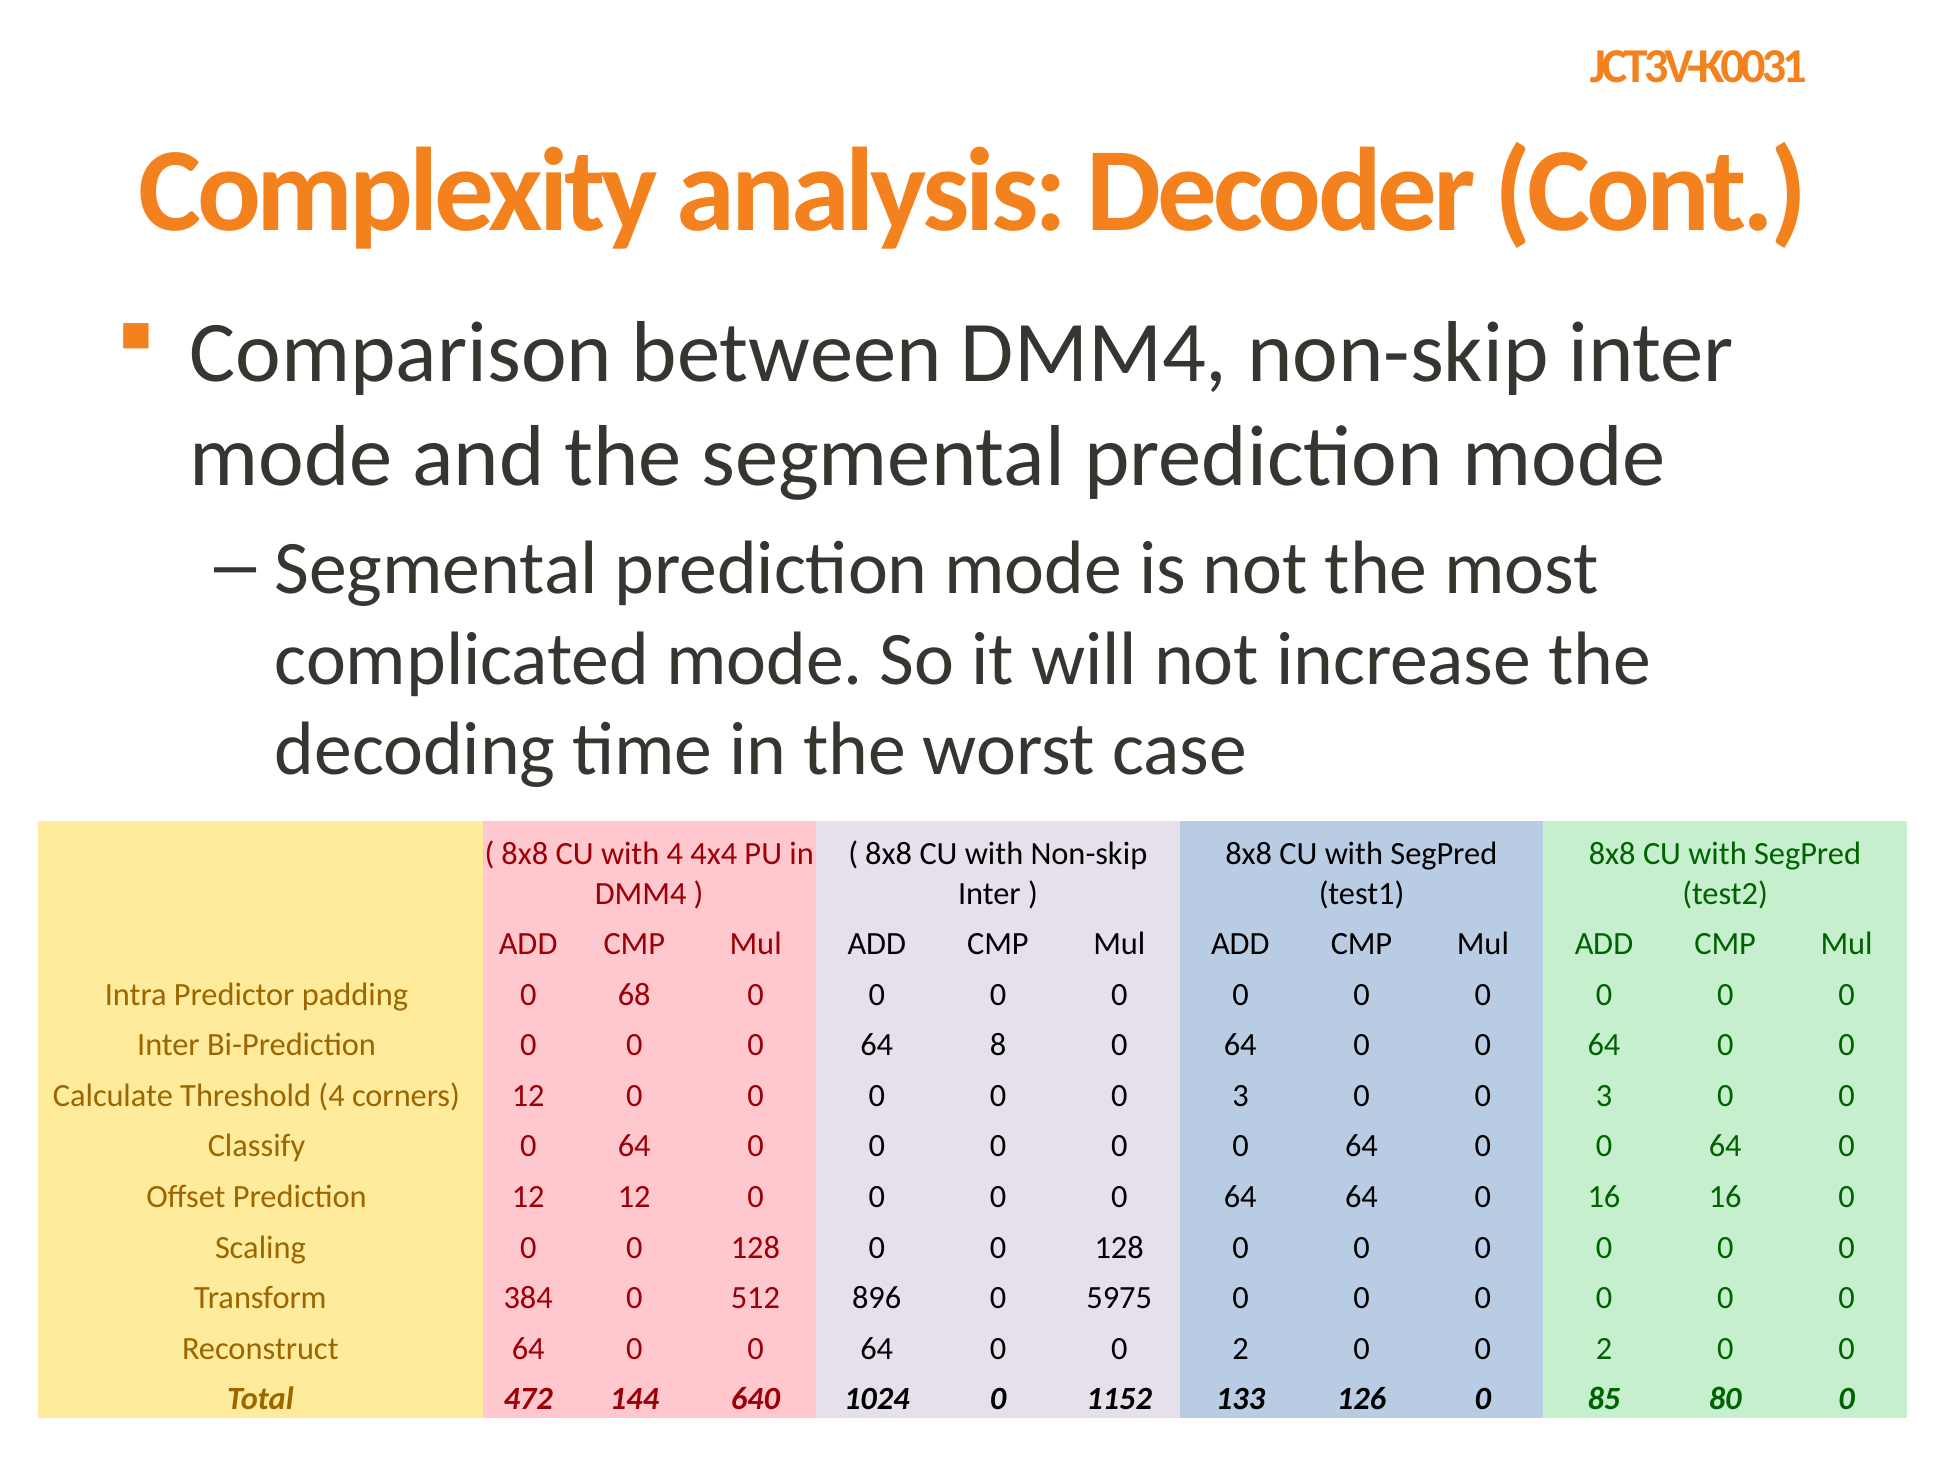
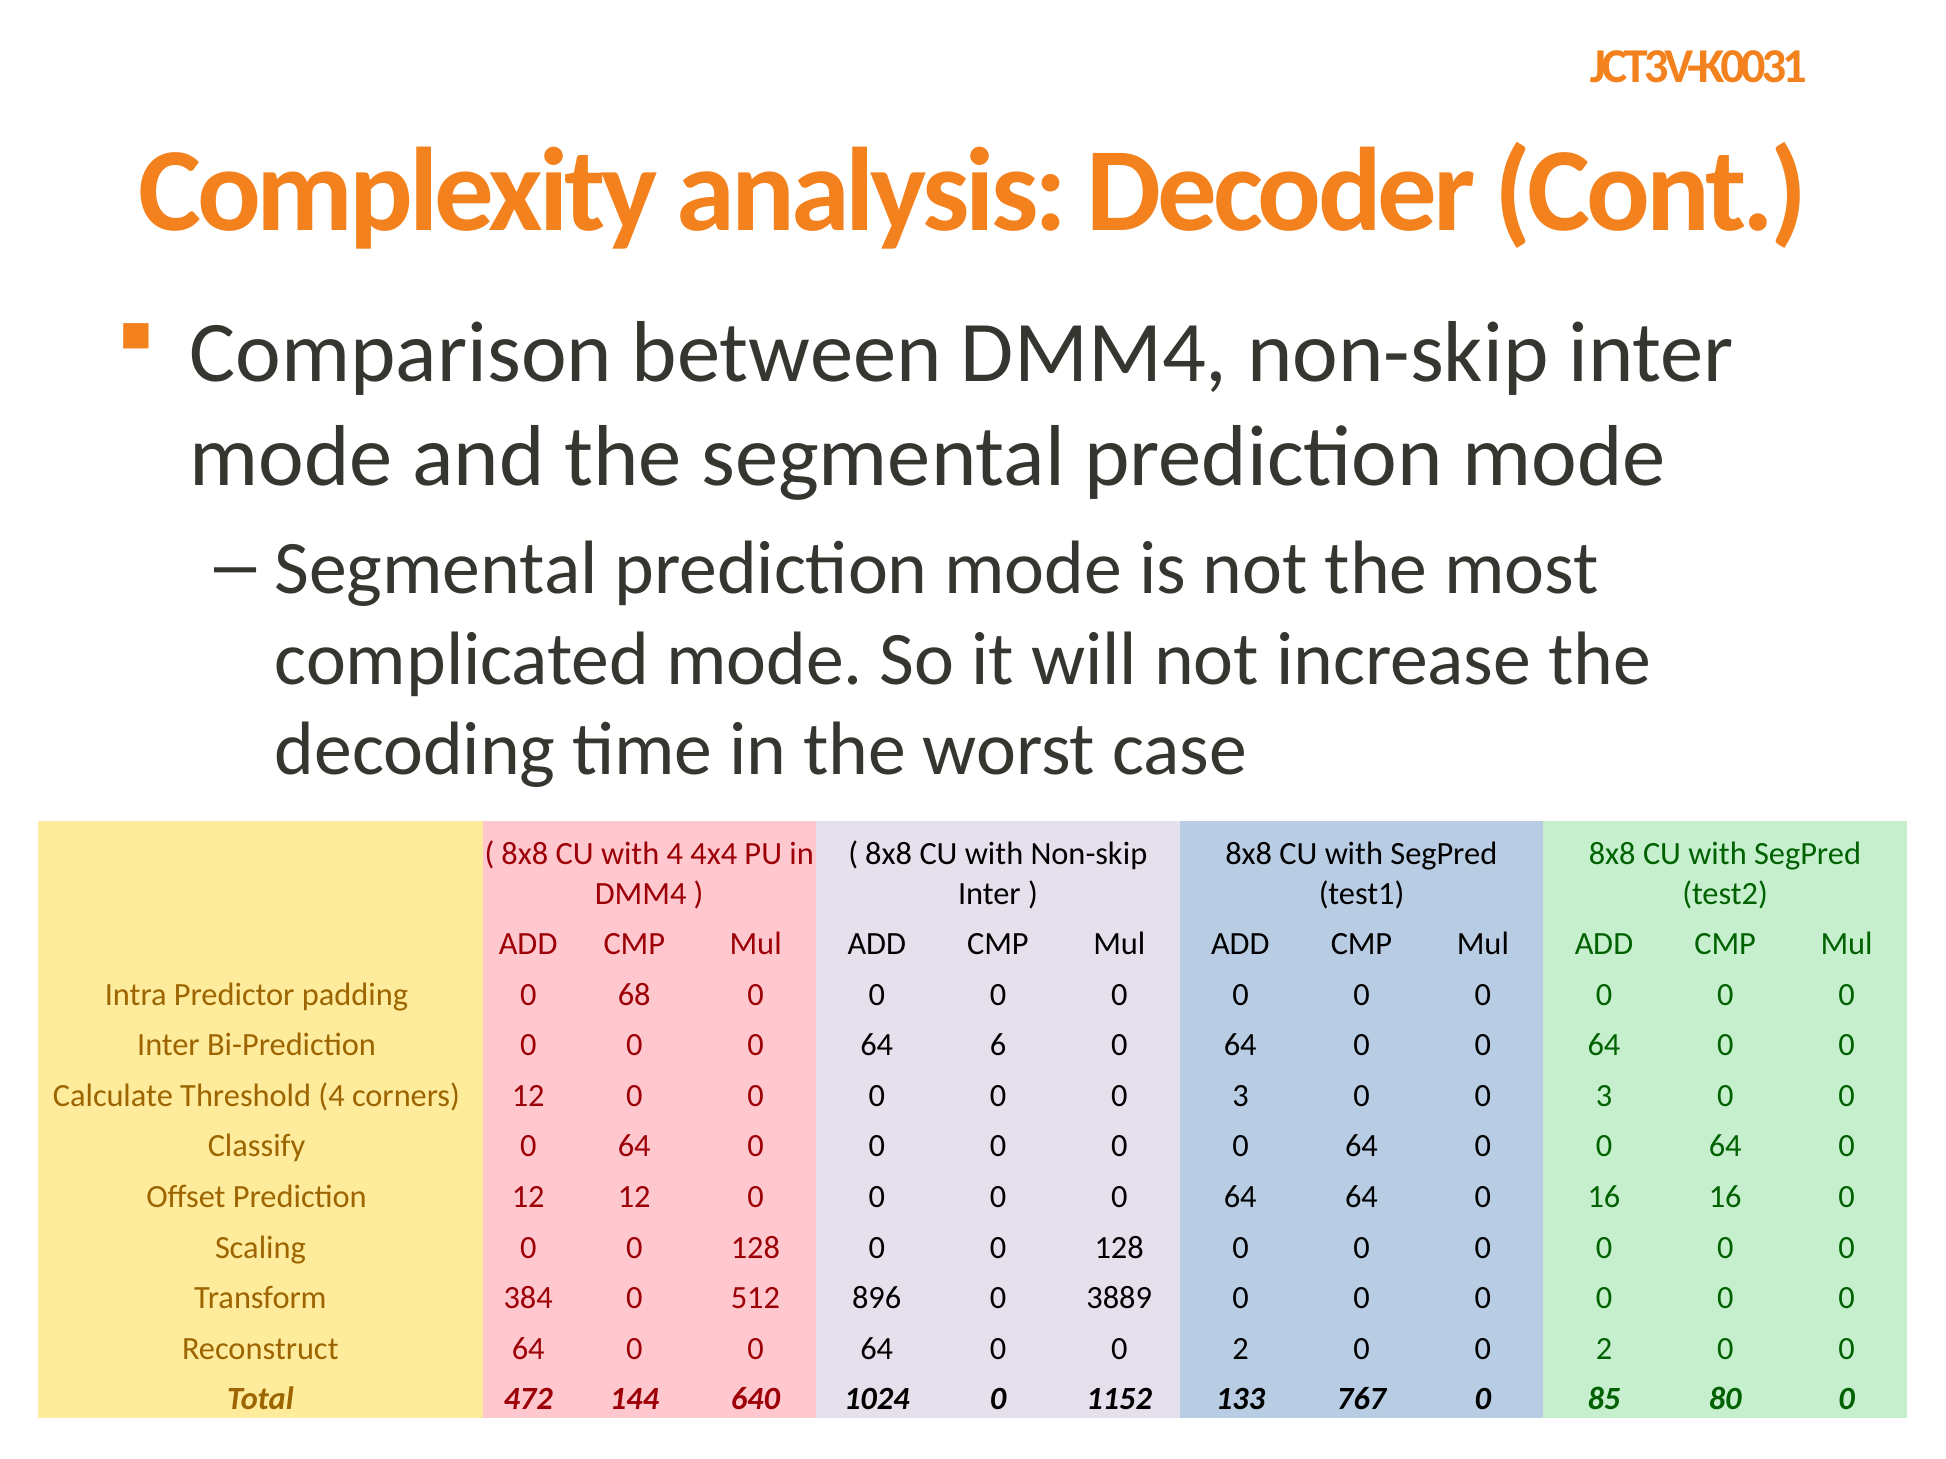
8: 8 -> 6
5975: 5975 -> 3889
126: 126 -> 767
